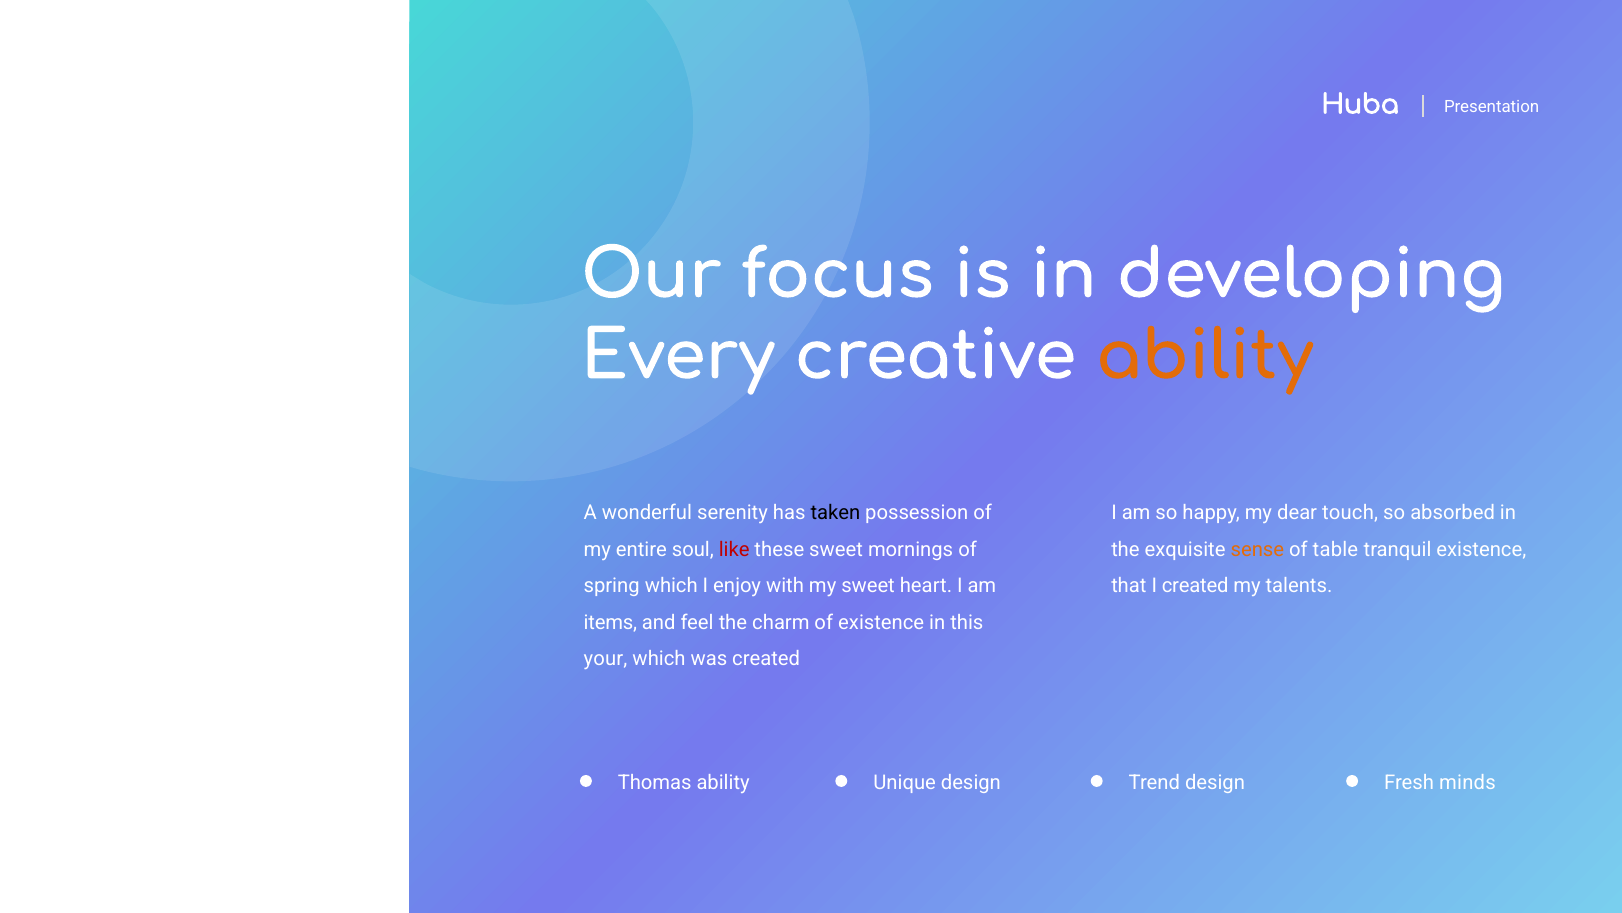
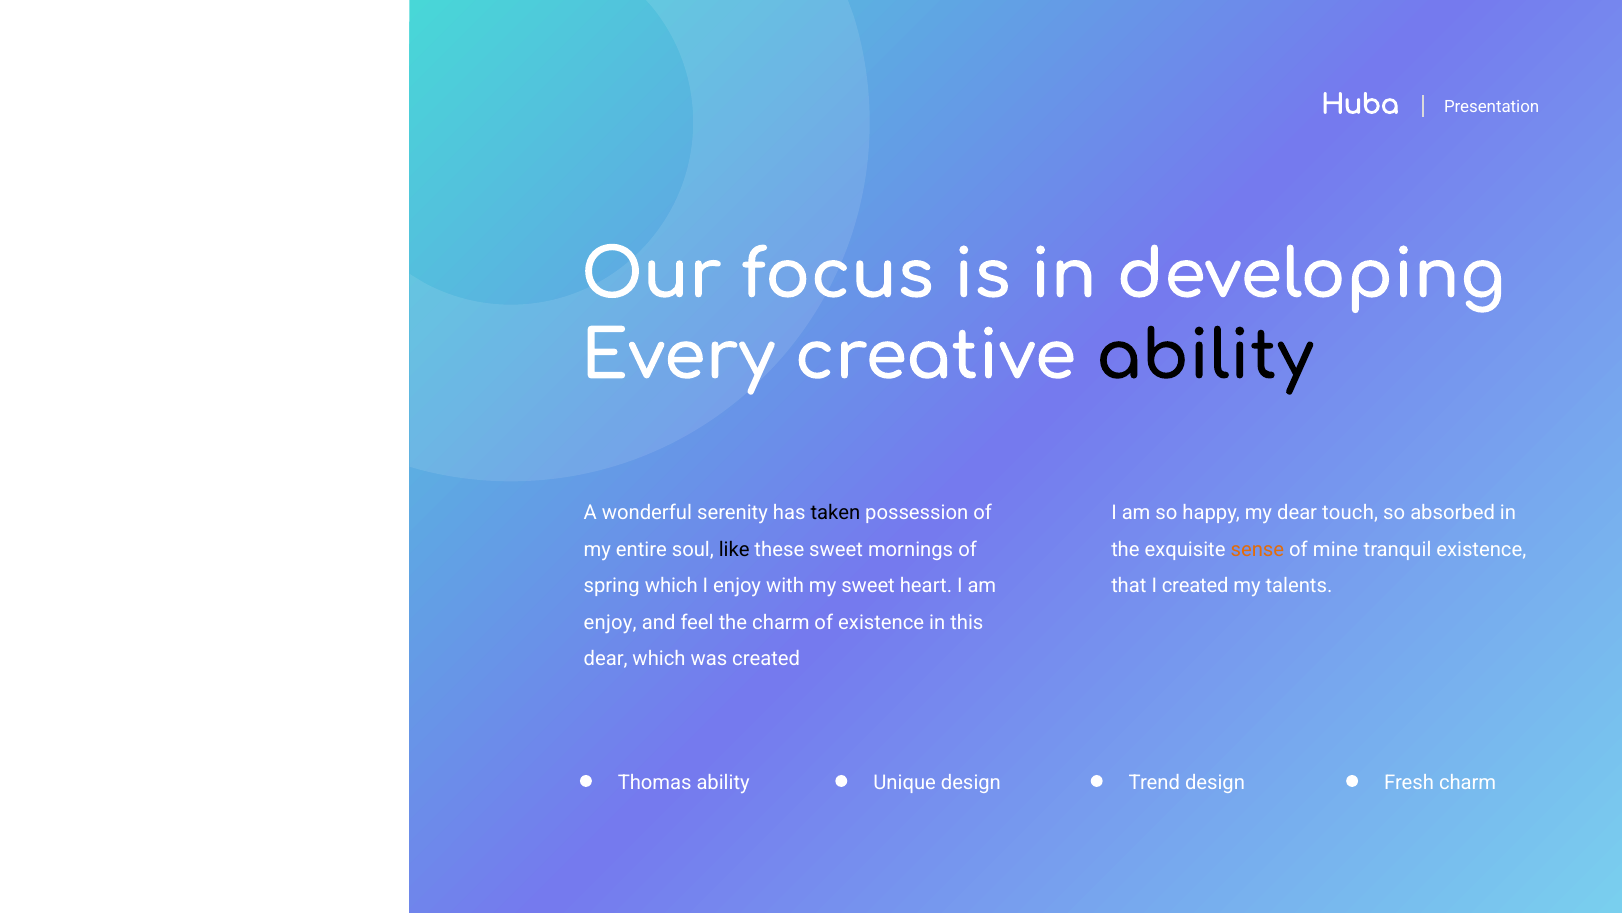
ability at (1205, 356) colour: orange -> black
like colour: red -> black
table: table -> mine
items at (610, 622): items -> enjoy
your at (606, 659): your -> dear
Fresh minds: minds -> charm
